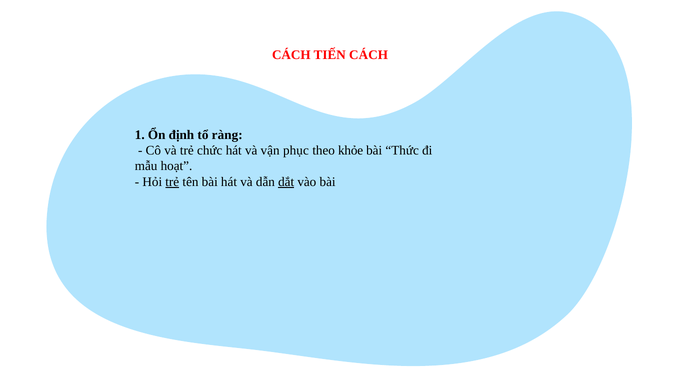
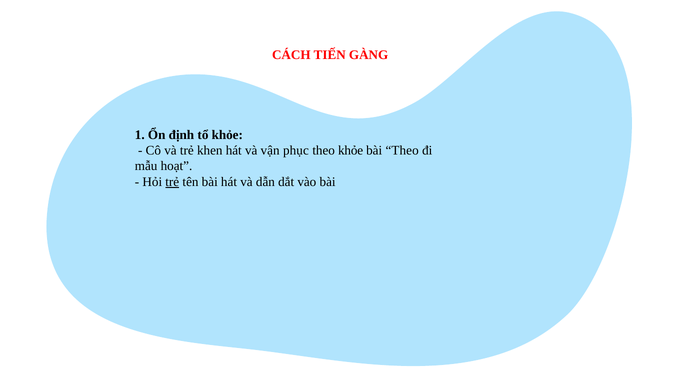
TIẾN CÁCH: CÁCH -> GÀNG
tổ ràng: ràng -> khỏe
chức: chức -> khen
bài Thức: Thức -> Theo
dắt underline: present -> none
